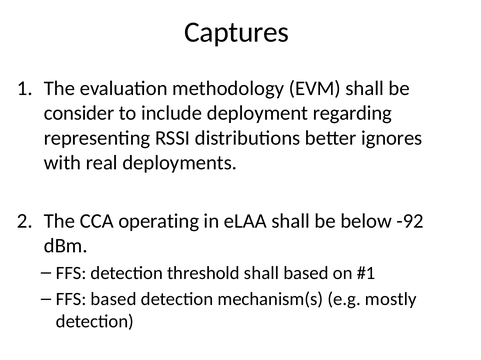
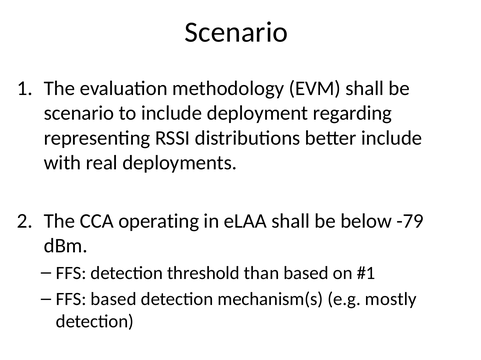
Captures at (237, 32): Captures -> Scenario
consider at (79, 113): consider -> scenario
better ignores: ignores -> include
-92: -92 -> -79
threshold shall: shall -> than
